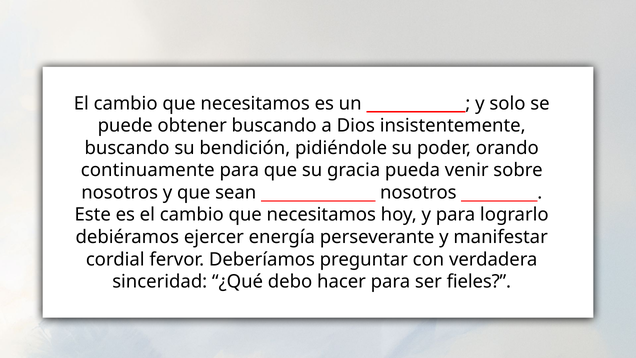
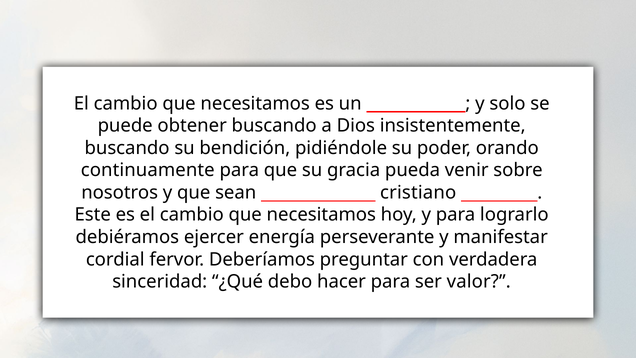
nosotros at (418, 192): nosotros -> cristiano
fieles: fieles -> valor
